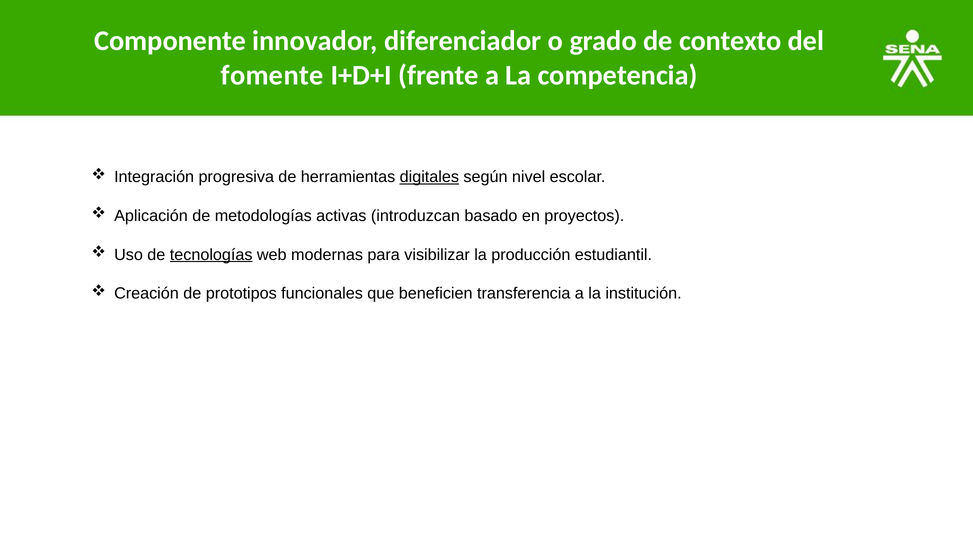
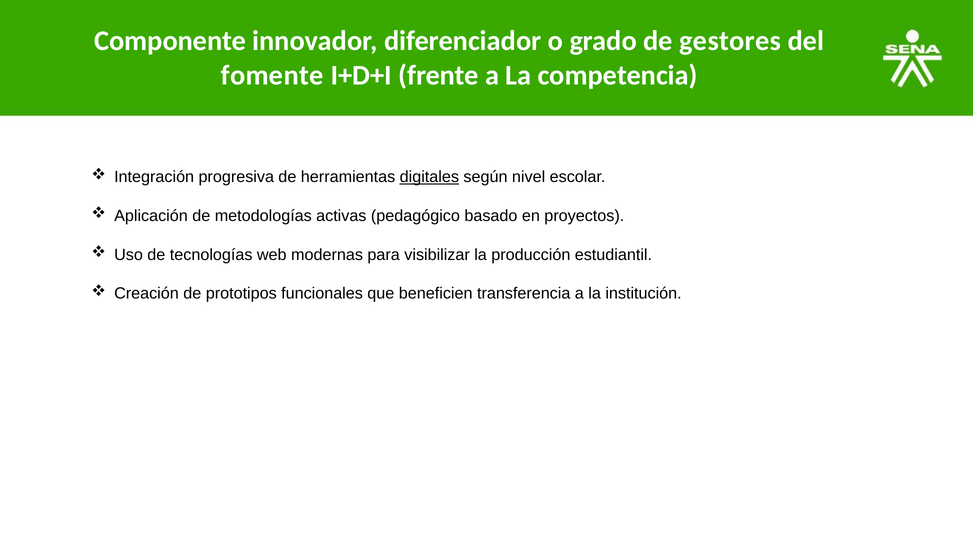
contexto: contexto -> gestores
introduzcan: introduzcan -> pedagógico
tecnologías underline: present -> none
